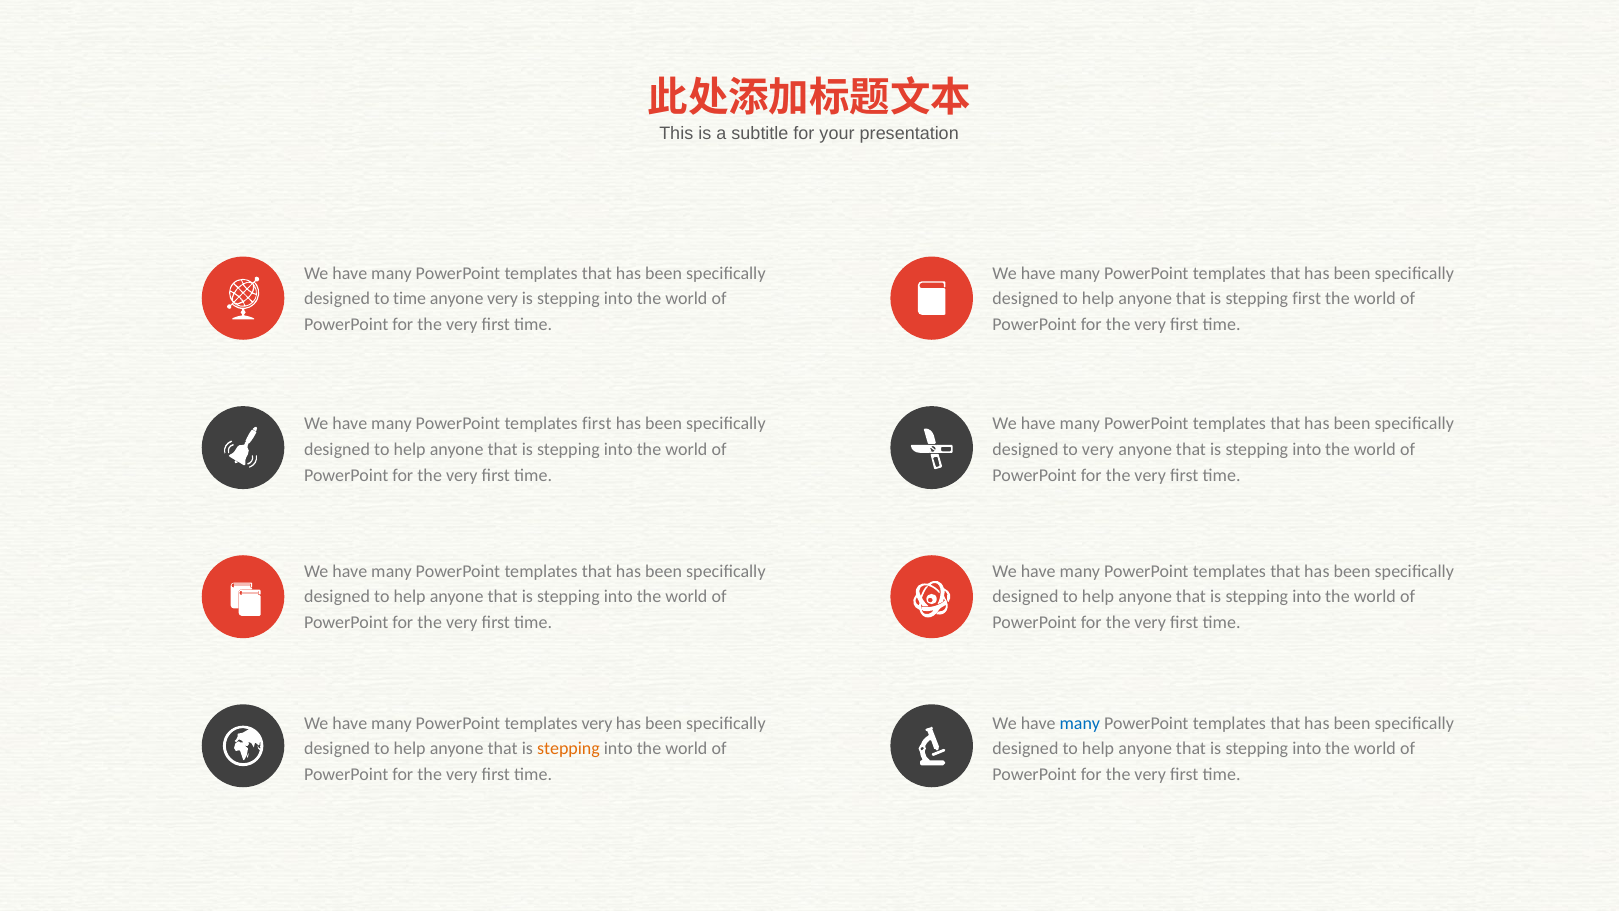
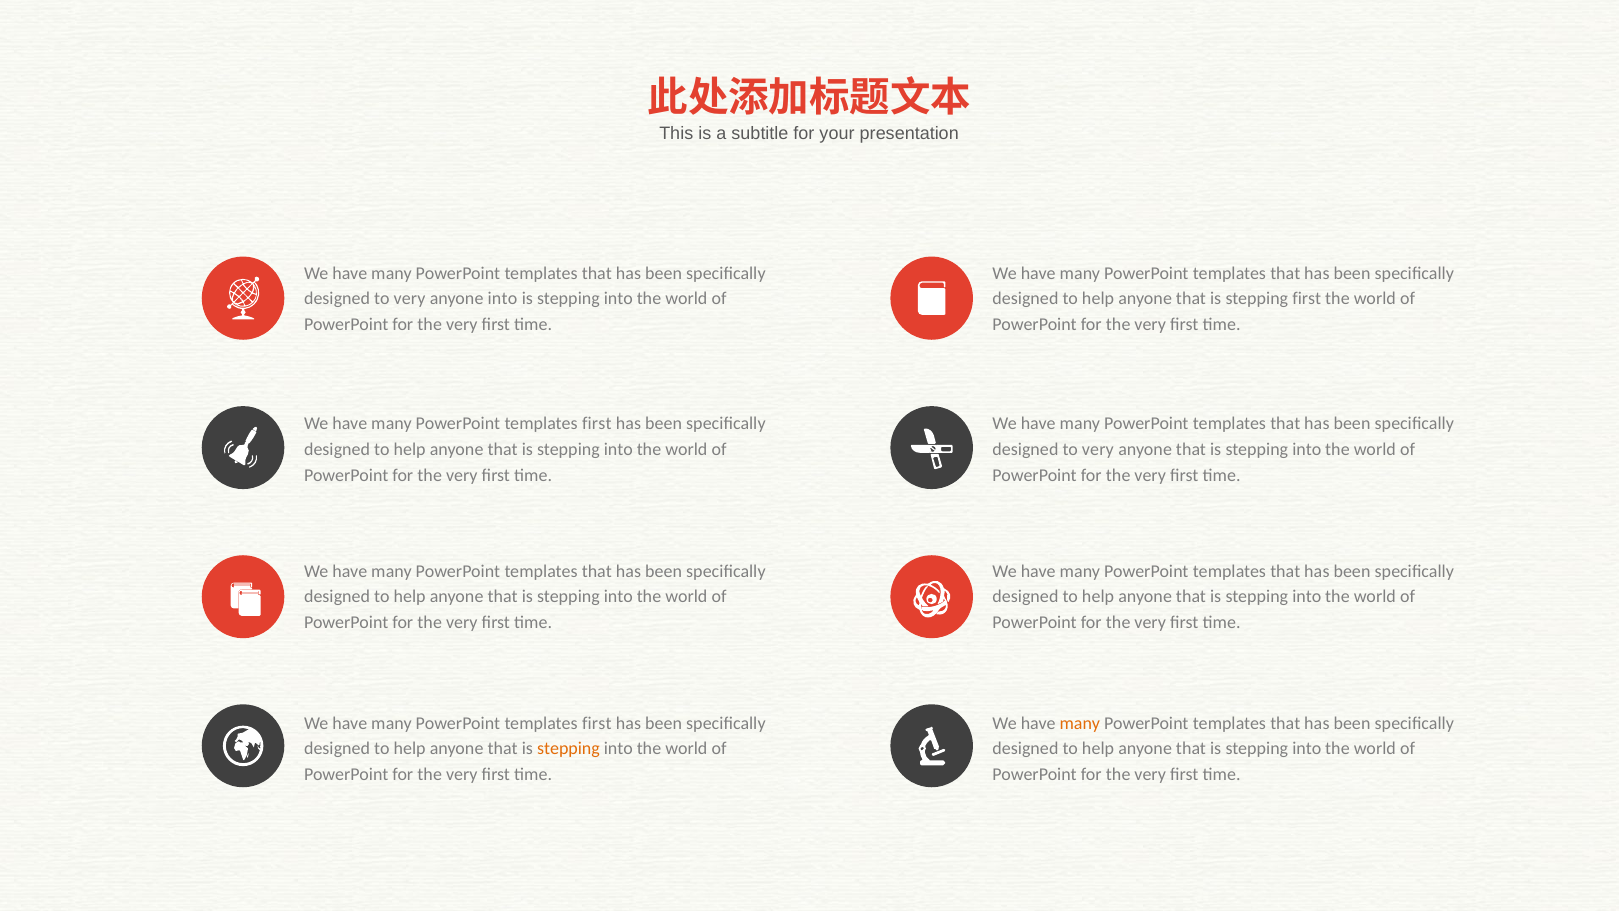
time at (410, 299): time -> very
anyone very: very -> into
very at (597, 723): very -> first
many at (1080, 723) colour: blue -> orange
